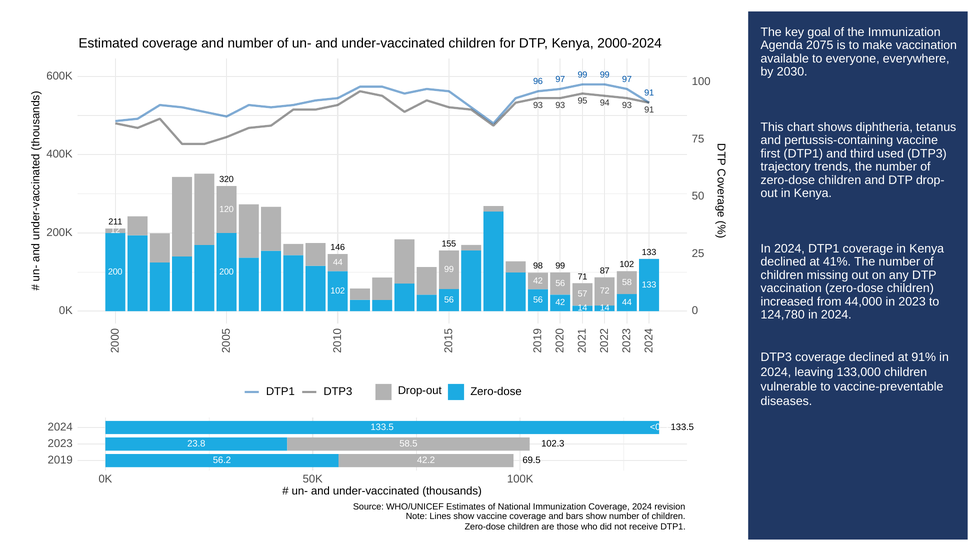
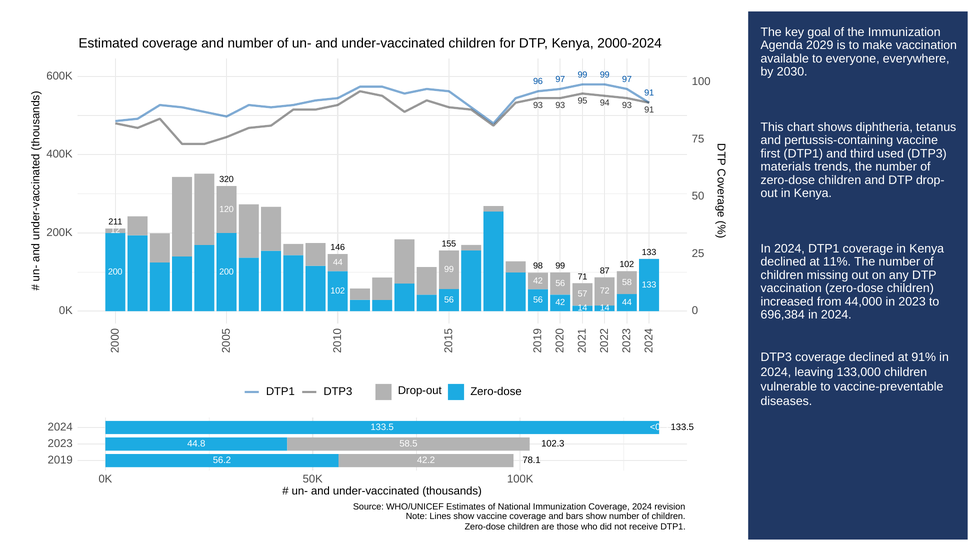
2075: 2075 -> 2029
trajectory: trajectory -> materials
41%: 41% -> 11%
124,780: 124,780 -> 696,384
23.8: 23.8 -> 44.8
69.5: 69.5 -> 78.1
